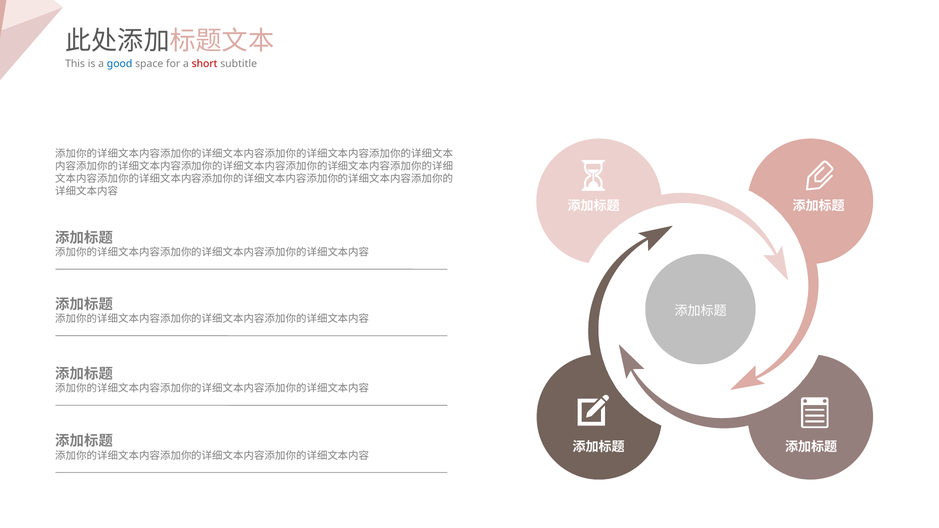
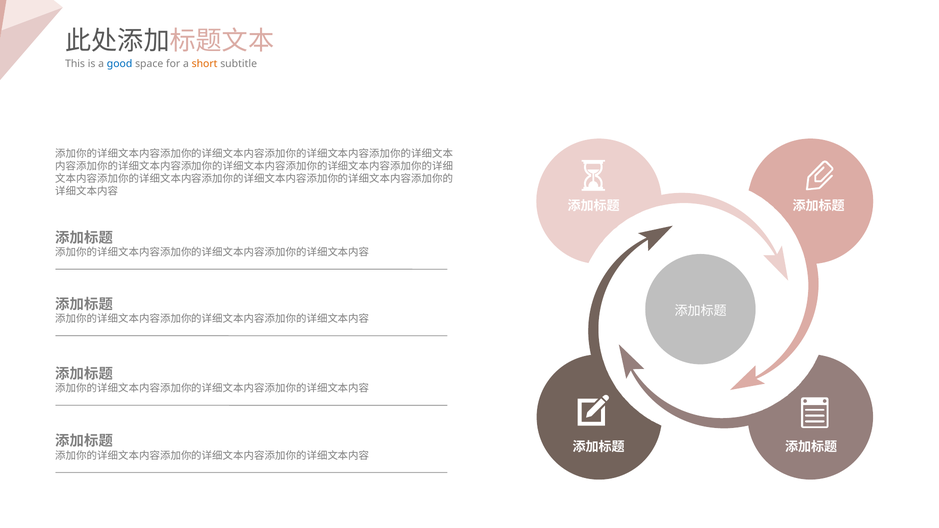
short colour: red -> orange
